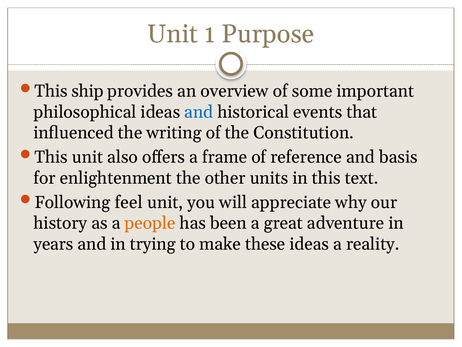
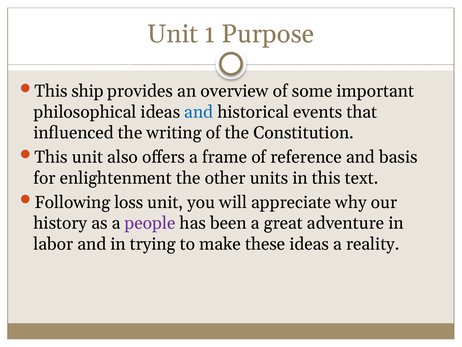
feel: feel -> loss
people colour: orange -> purple
years: years -> labor
